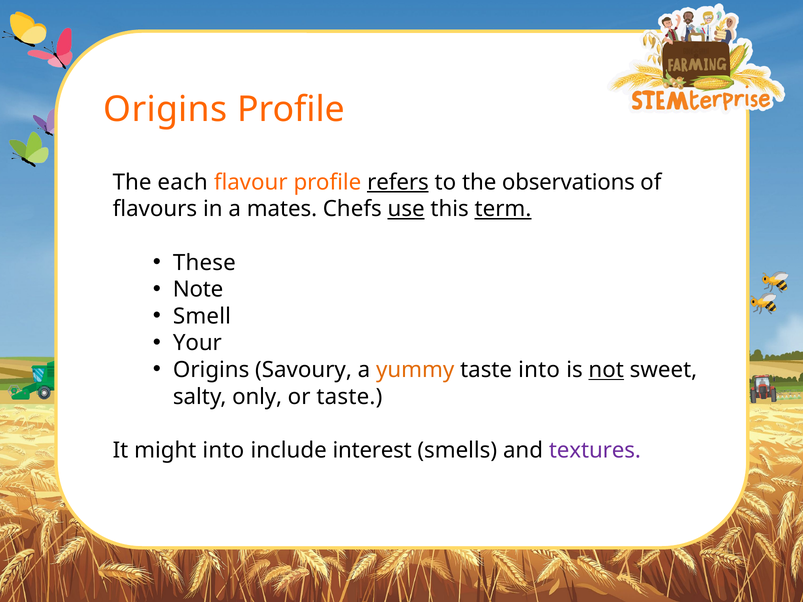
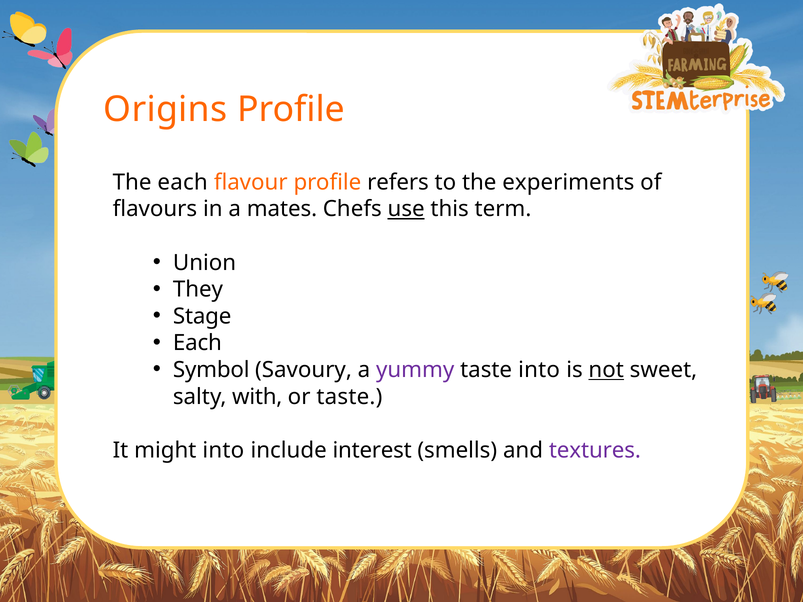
refers underline: present -> none
observations: observations -> experiments
term underline: present -> none
These: These -> Union
Note: Note -> They
Smell: Smell -> Stage
Your at (197, 343): Your -> Each
Origins at (211, 370): Origins -> Symbol
yummy colour: orange -> purple
only: only -> with
